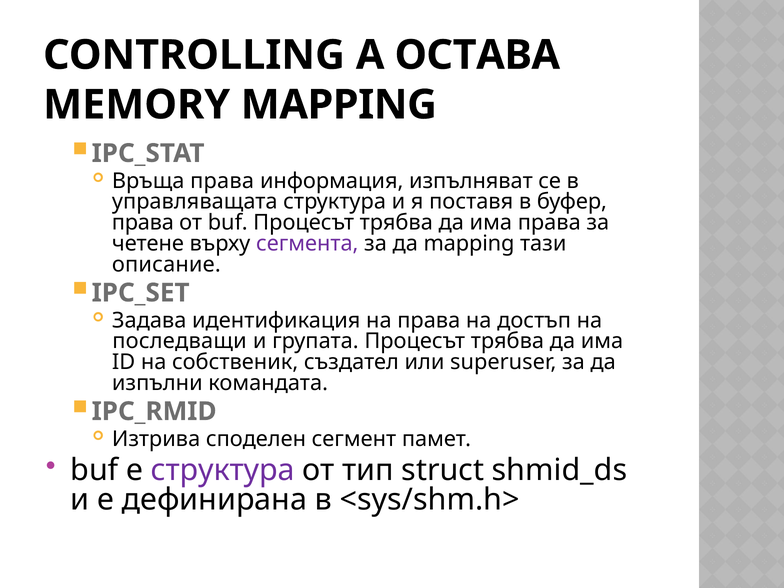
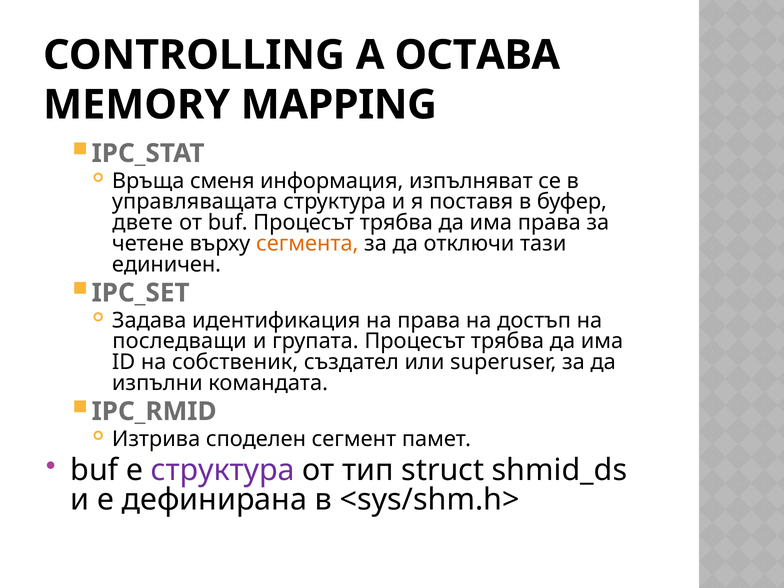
Връща права: права -> сменя
права at (143, 223): права -> двете
сегмента colour: purple -> orange
да mapping: mapping -> отключи
описание: описание -> единичен
